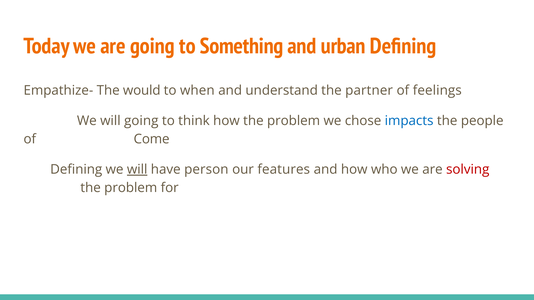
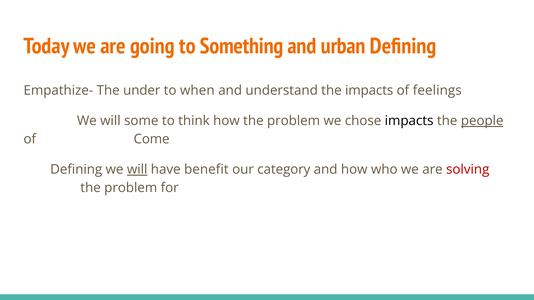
would: would -> under
the partner: partner -> impacts
will going: going -> some
impacts at (409, 121) colour: blue -> black
people underline: none -> present
person: person -> benefit
features: features -> category
